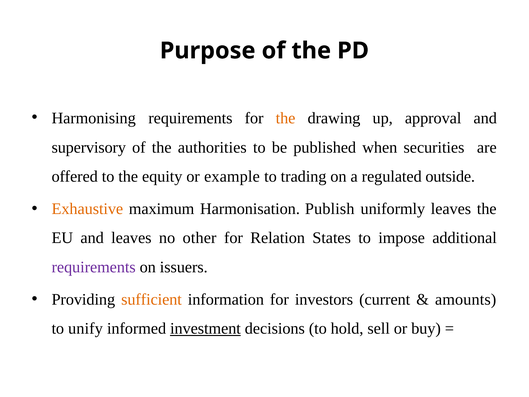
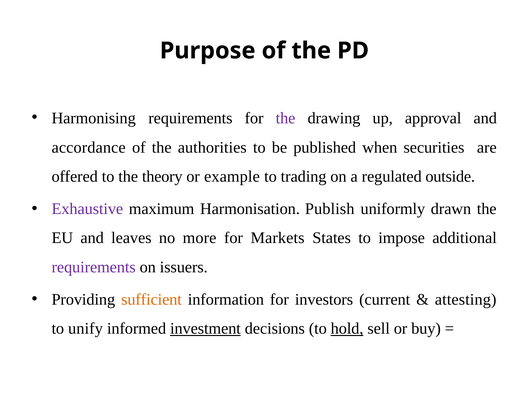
the at (286, 118) colour: orange -> purple
supervisory: supervisory -> accordance
equity: equity -> theory
Exhaustive colour: orange -> purple
uniformly leaves: leaves -> drawn
other: other -> more
Relation: Relation -> Markets
amounts: amounts -> attesting
hold underline: none -> present
